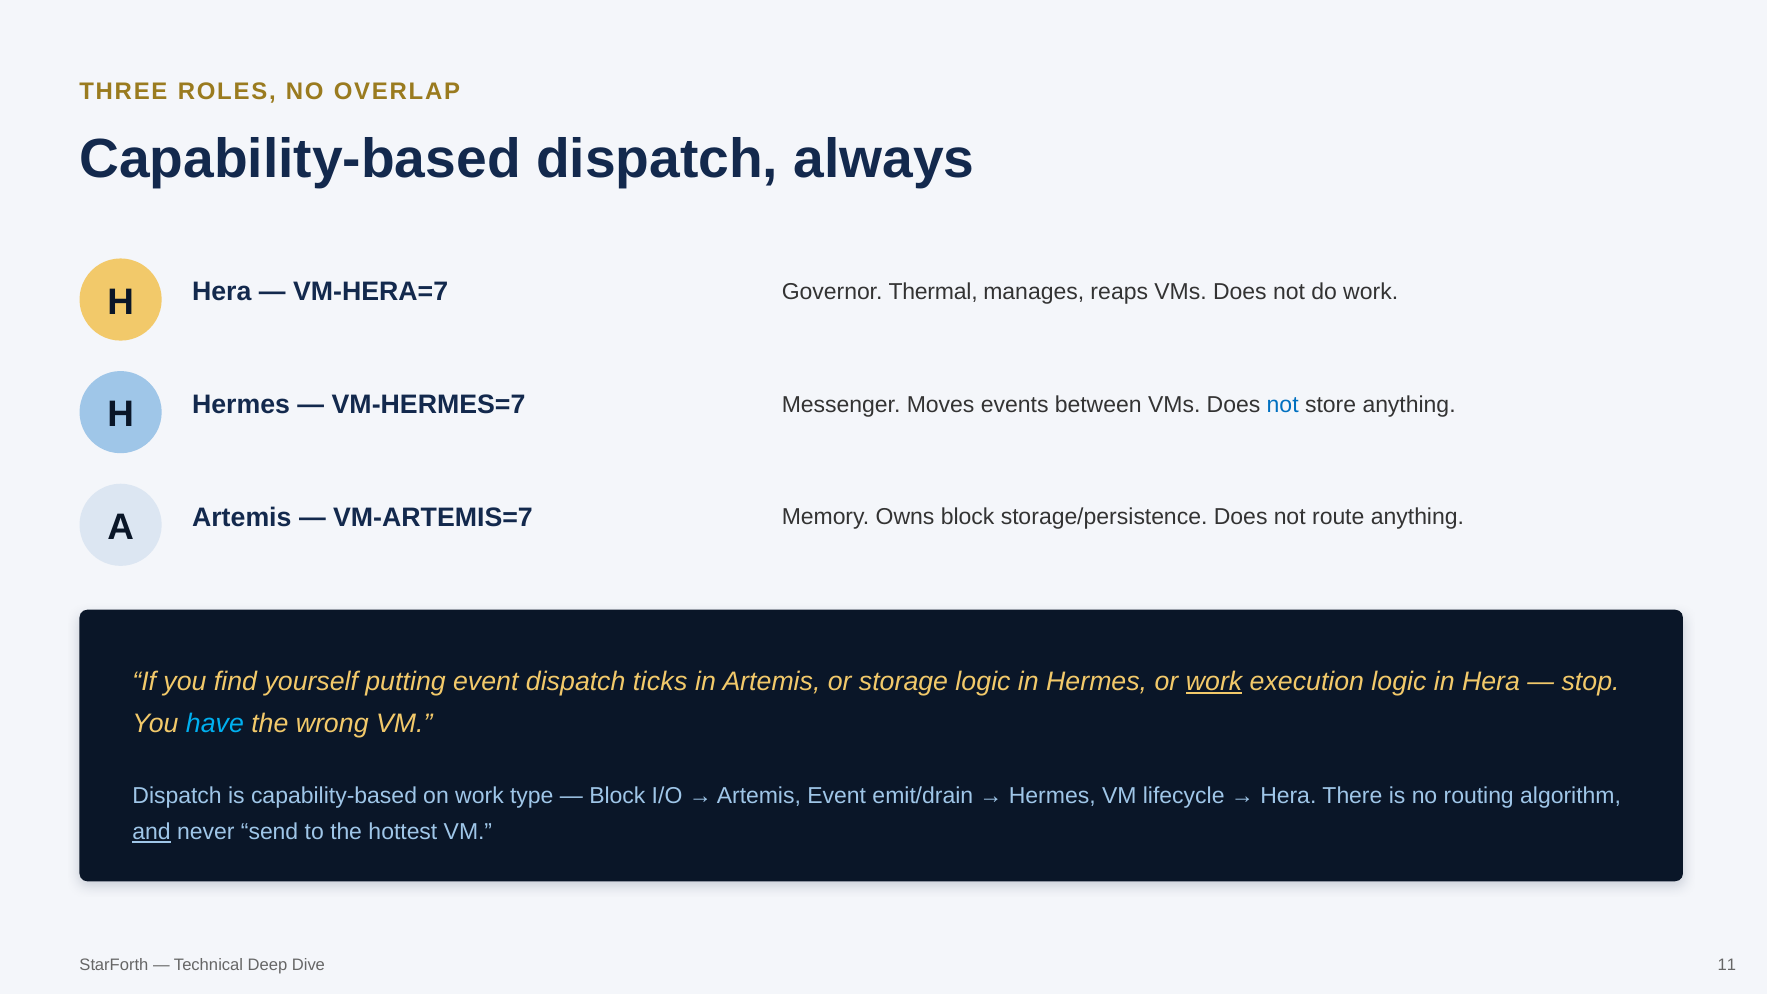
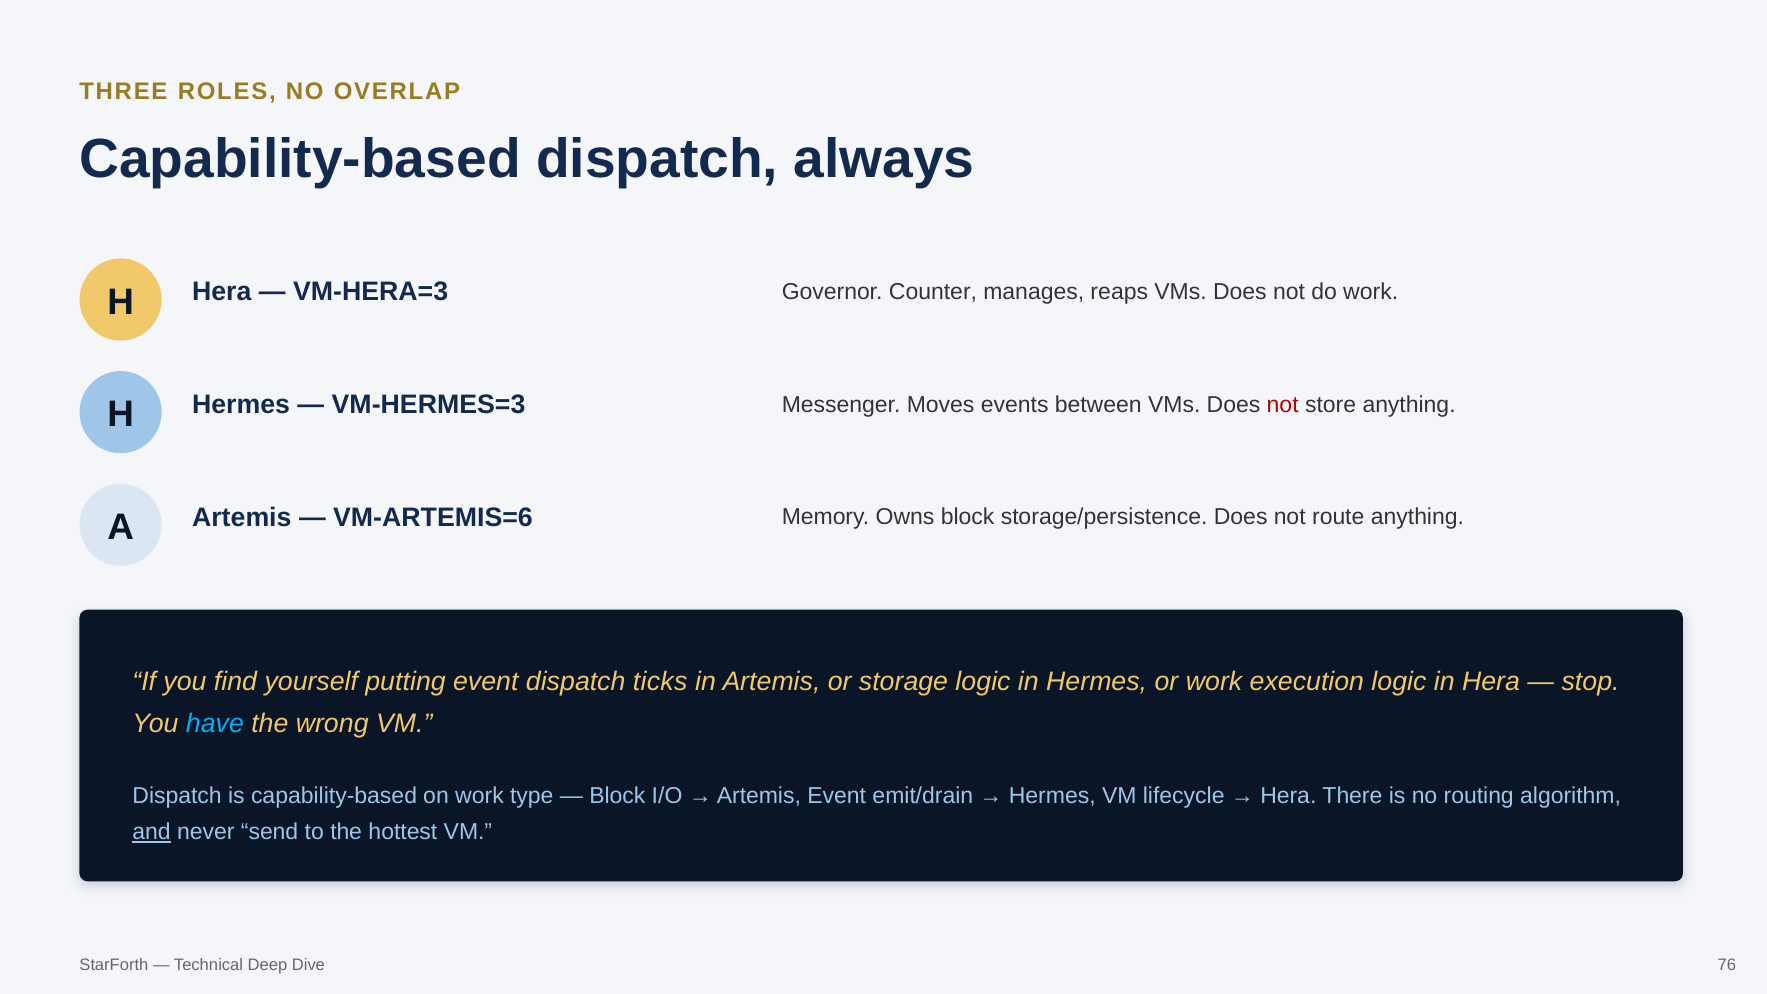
VM-HERA=7: VM-HERA=7 -> VM-HERA=3
Thermal: Thermal -> Counter
VM-HERMES=7: VM-HERMES=7 -> VM-HERMES=3
not at (1283, 404) colour: blue -> red
VM-ARTEMIS=7: VM-ARTEMIS=7 -> VM-ARTEMIS=6
work at (1214, 682) underline: present -> none
11: 11 -> 76
